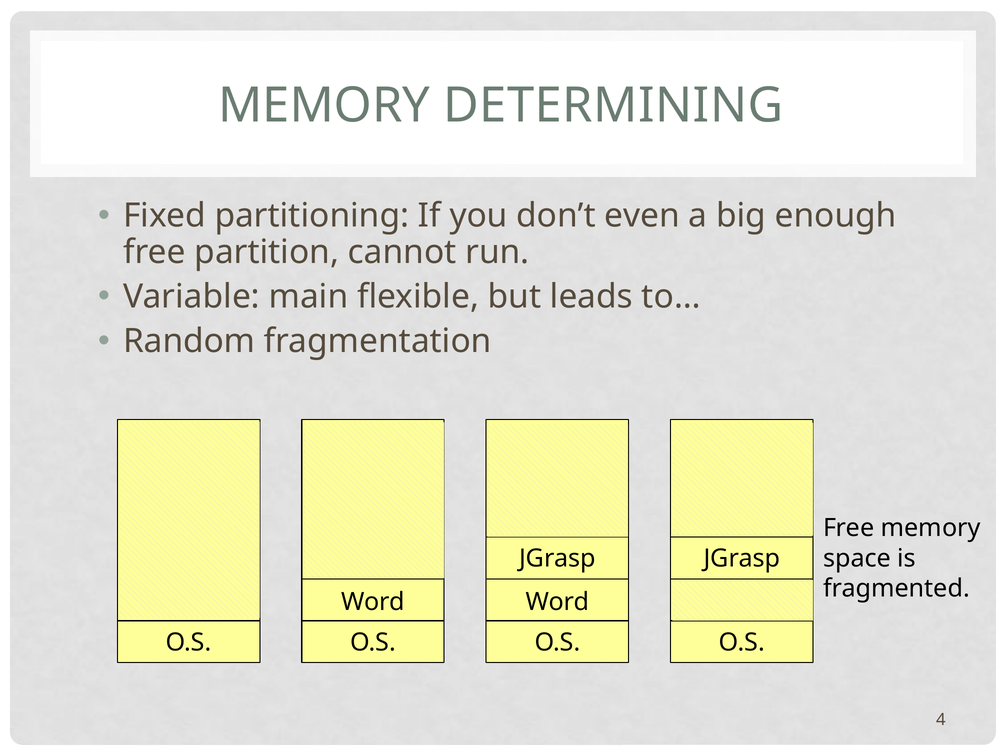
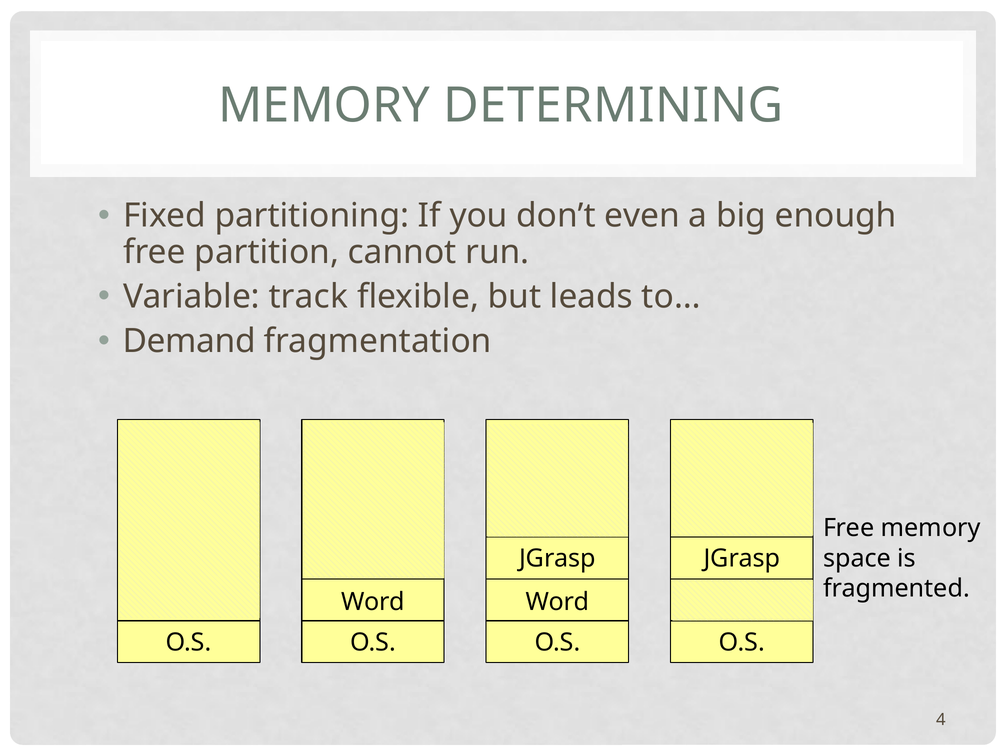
main: main -> track
Random: Random -> Demand
